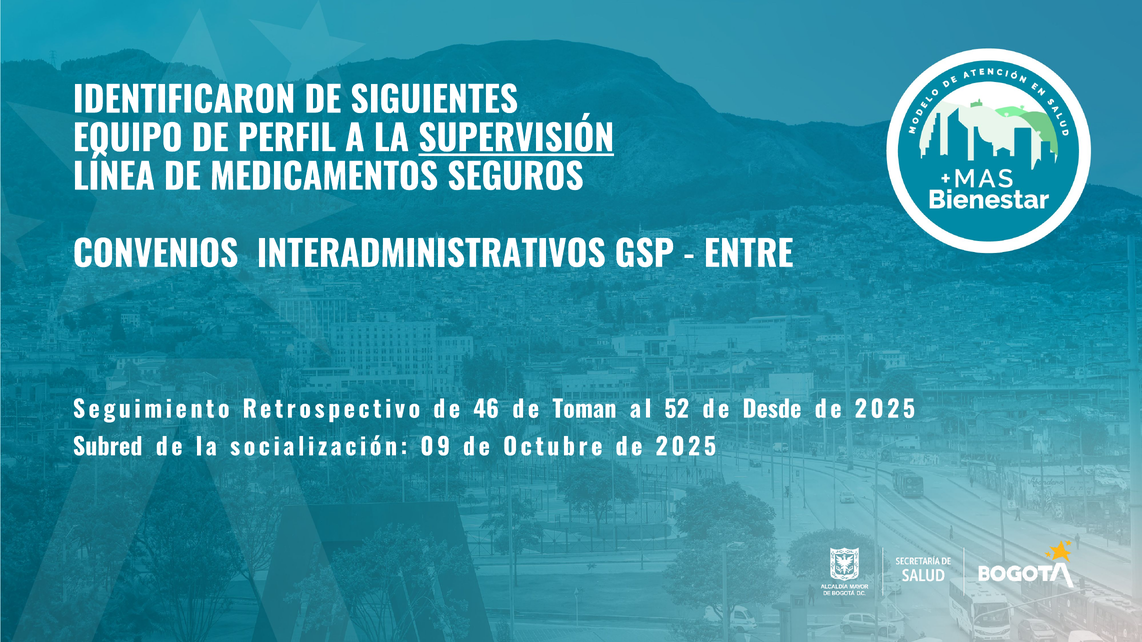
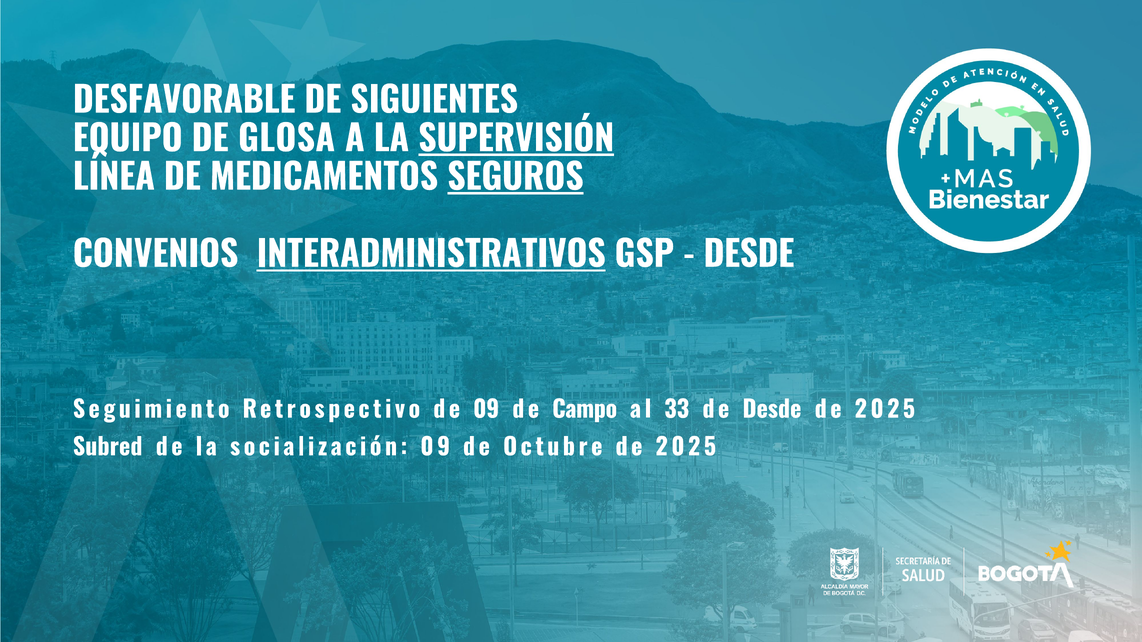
IDENTIFICARON: IDENTIFICARON -> DESFAVORABLE
PERFIL: PERFIL -> GLOSA
SEGUROS underline: none -> present
INTERADMINISTRATIVOS underline: none -> present
ENTRE at (749, 255): ENTRE -> DESDE
de 46: 46 -> 09
Toman: Toman -> Campo
52: 52 -> 33
